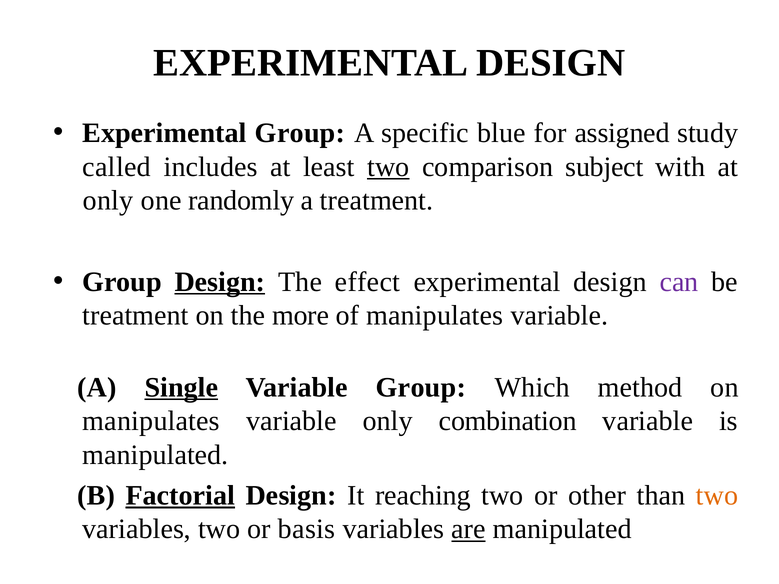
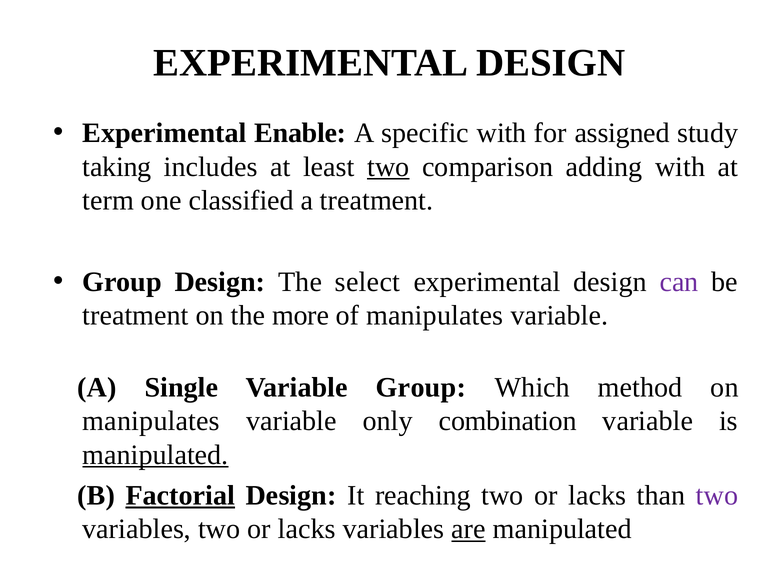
Experimental Group: Group -> Enable
specific blue: blue -> with
called: called -> taking
subject: subject -> adding
only at (108, 201): only -> term
randomly: randomly -> classified
Design at (220, 282) underline: present -> none
effect: effect -> select
Single underline: present -> none
manipulated at (155, 455) underline: none -> present
other at (597, 496): other -> lacks
two at (717, 496) colour: orange -> purple
variables two or basis: basis -> lacks
